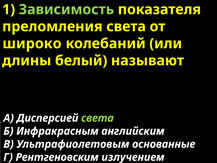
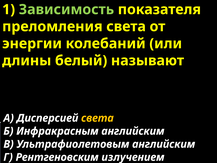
широко: широко -> энергии
света at (97, 118) colour: light green -> yellow
Ультрафиолетовым основанные: основанные -> английским
